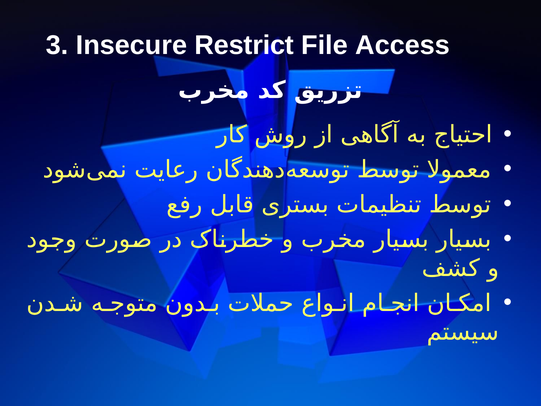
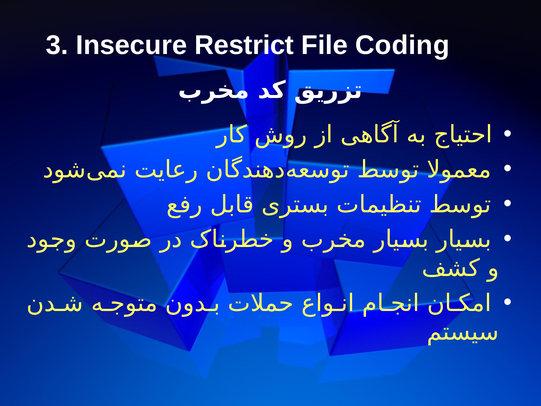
Access: Access -> Coding
